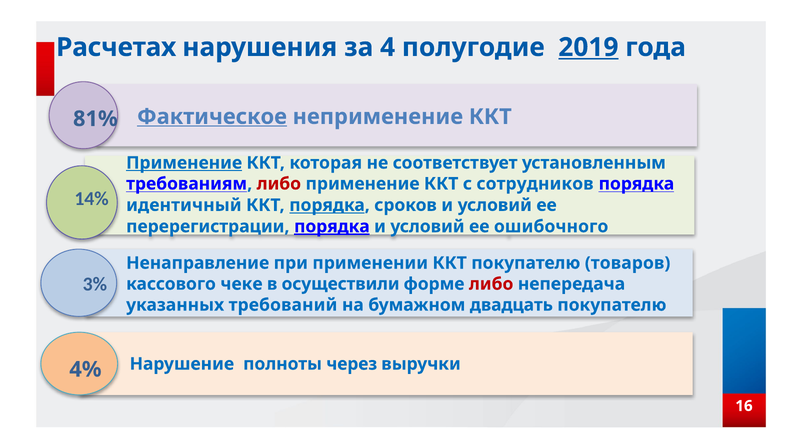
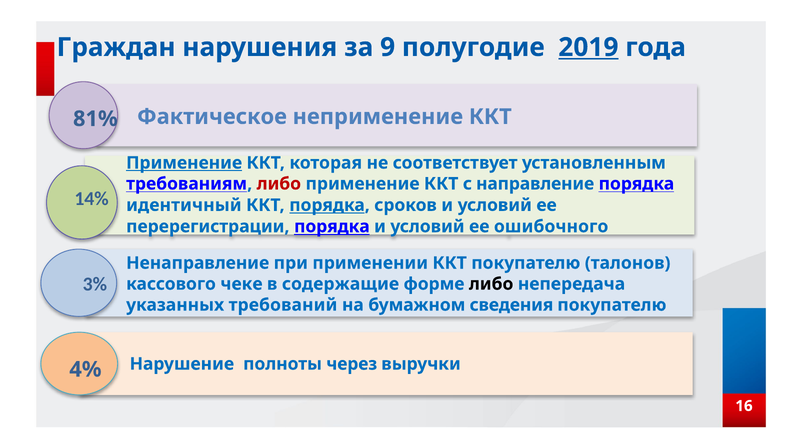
Расчетах: Расчетах -> Граждан
4: 4 -> 9
Фактическое underline: present -> none
сотрудников: сотрудников -> направление
порядка at (332, 227) underline: present -> none
товаров: товаров -> талонов
осуществили: осуществили -> содержащие
либо at (491, 284) colour: red -> black
двадцать: двадцать -> сведения
